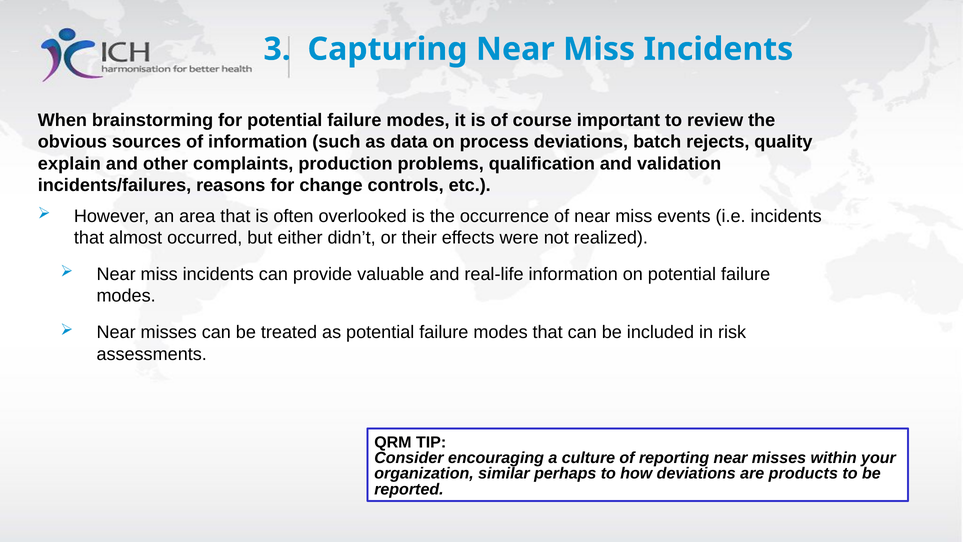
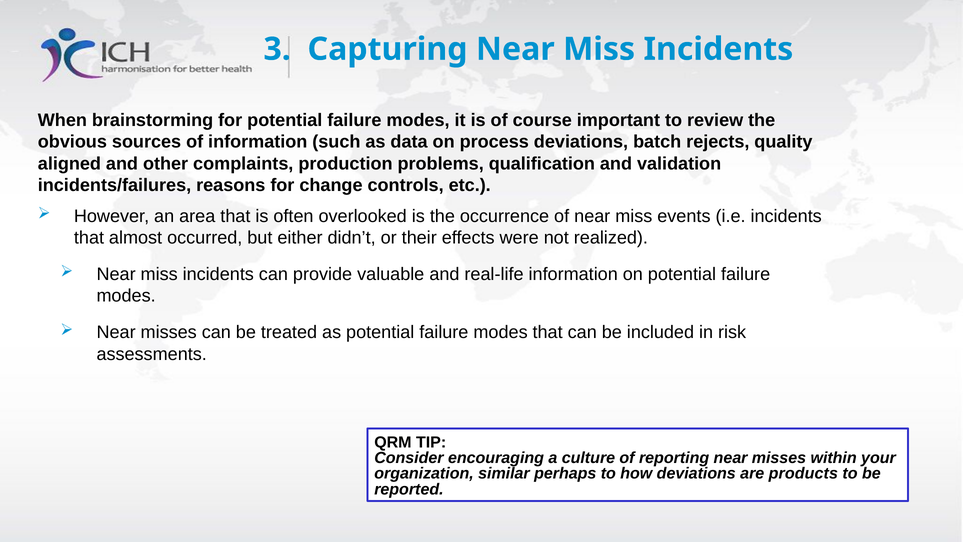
explain: explain -> aligned
